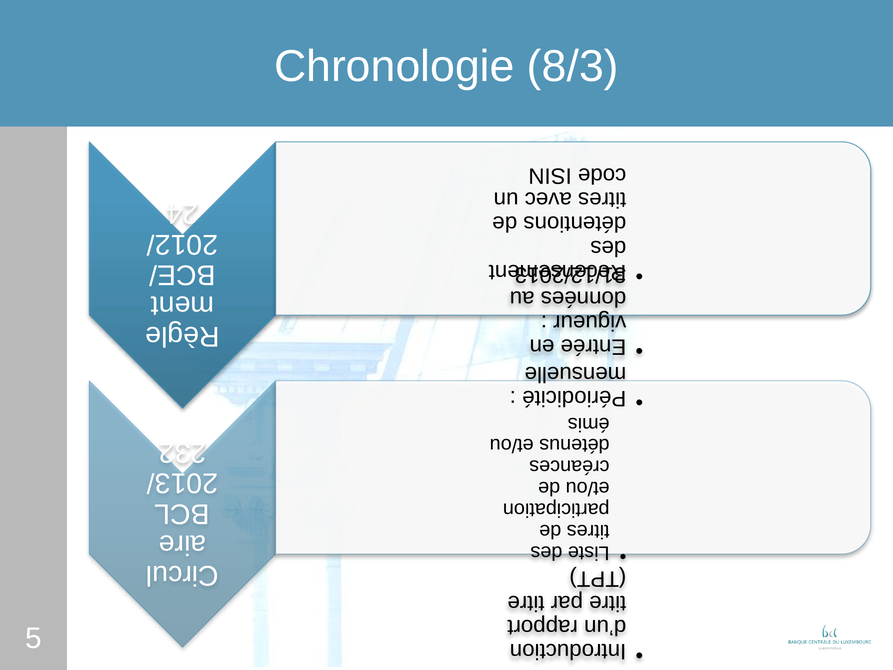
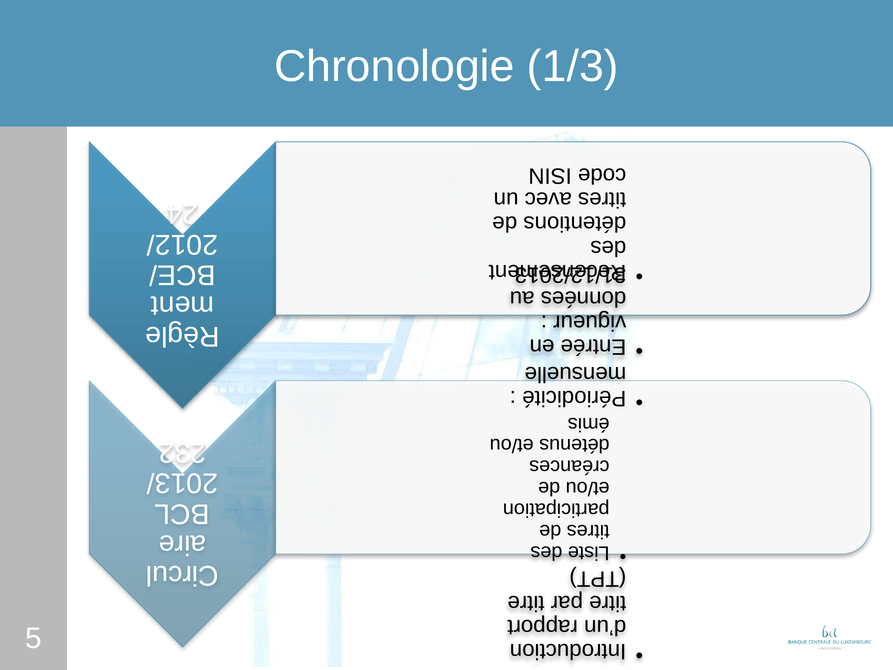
8/3: 8/3 -> 1/3
